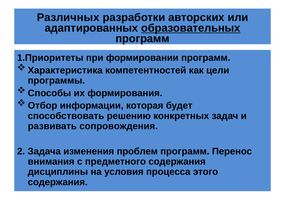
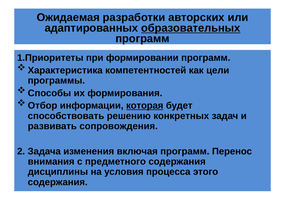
Различных: Различных -> Ожидаемая
которая underline: none -> present
проблем: проблем -> включая
